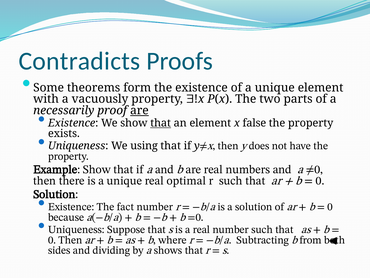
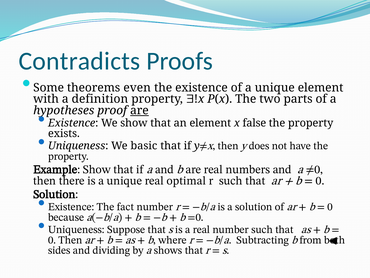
form: form -> even
vacuously: vacuously -> definition
necessarily: necessarily -> hypotheses
that at (161, 123) underline: present -> none
using: using -> basic
